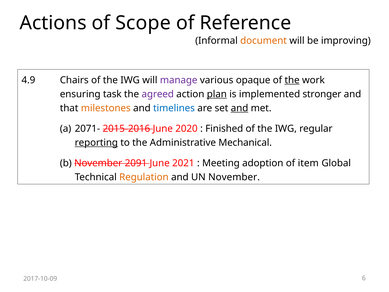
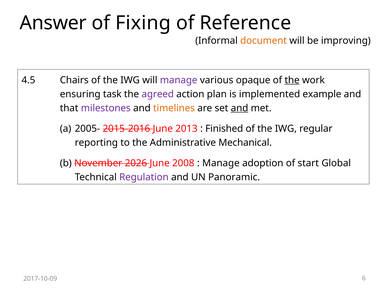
Actions: Actions -> Answer
Scope: Scope -> Fixing
4.9: 4.9 -> 4.5
plan underline: present -> none
stronger: stronger -> example
milestones colour: orange -> purple
timelines colour: blue -> orange
2071-: 2071- -> 2005-
2020: 2020 -> 2013
reporting underline: present -> none
2091: 2091 -> 2026
2021: 2021 -> 2008
Meeting at (221, 163): Meeting -> Manage
item: item -> start
Regulation colour: orange -> purple
UN November: November -> Panoramic
